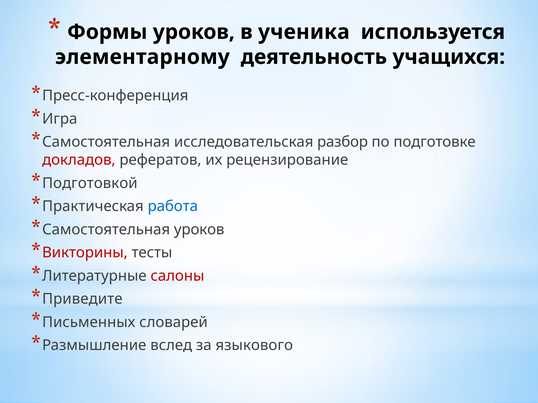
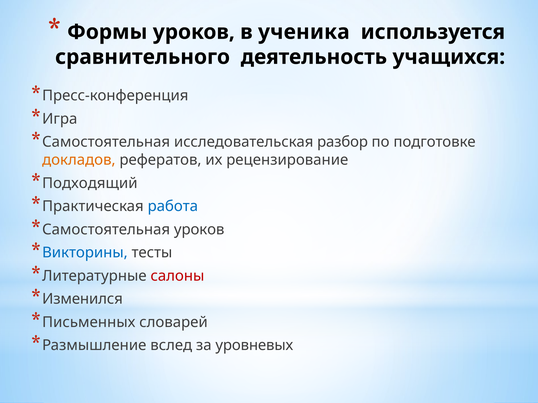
элементарному: элементарному -> сравнительного
докладов colour: red -> orange
Подготовкой: Подготовкой -> Подходящий
Викторины colour: red -> blue
Приведите: Приведите -> Изменился
языкового: языкового -> уровневых
